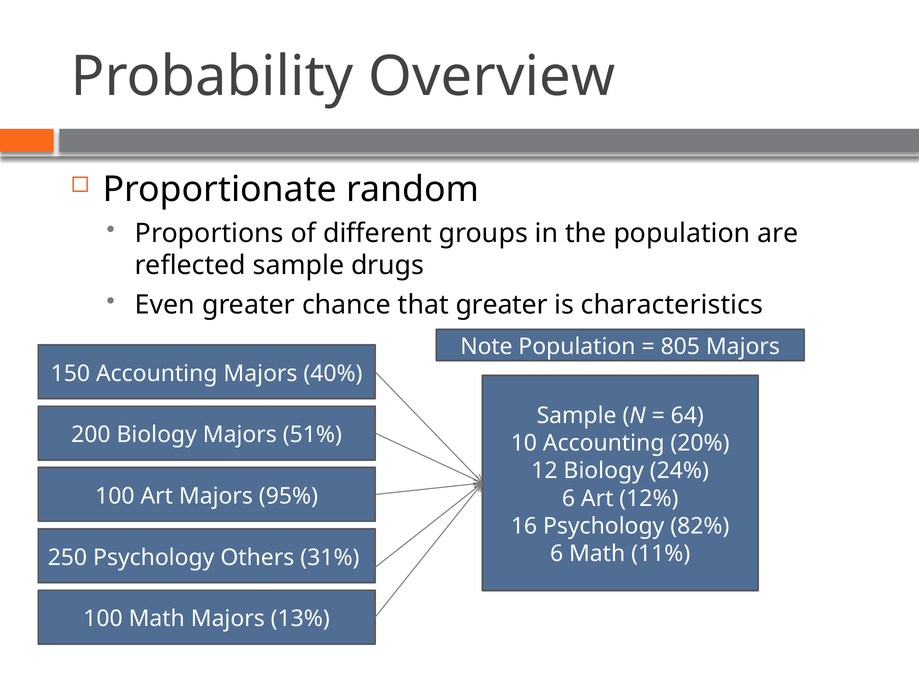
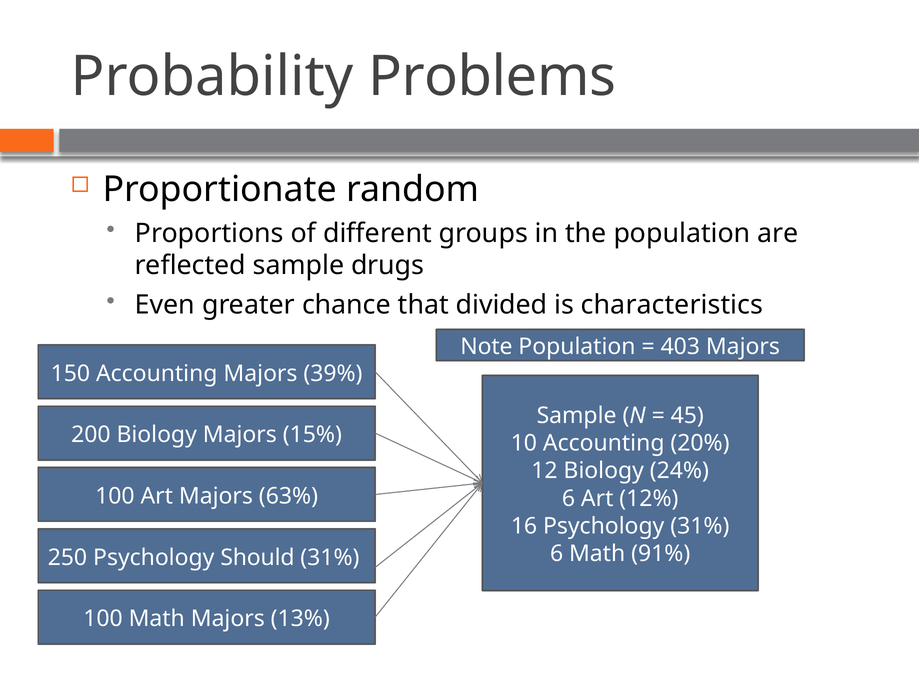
Overview: Overview -> Problems
that greater: greater -> divided
805: 805 -> 403
40%: 40% -> 39%
64: 64 -> 45
51%: 51% -> 15%
95%: 95% -> 63%
Psychology 82%: 82% -> 31%
11%: 11% -> 91%
Others: Others -> Should
